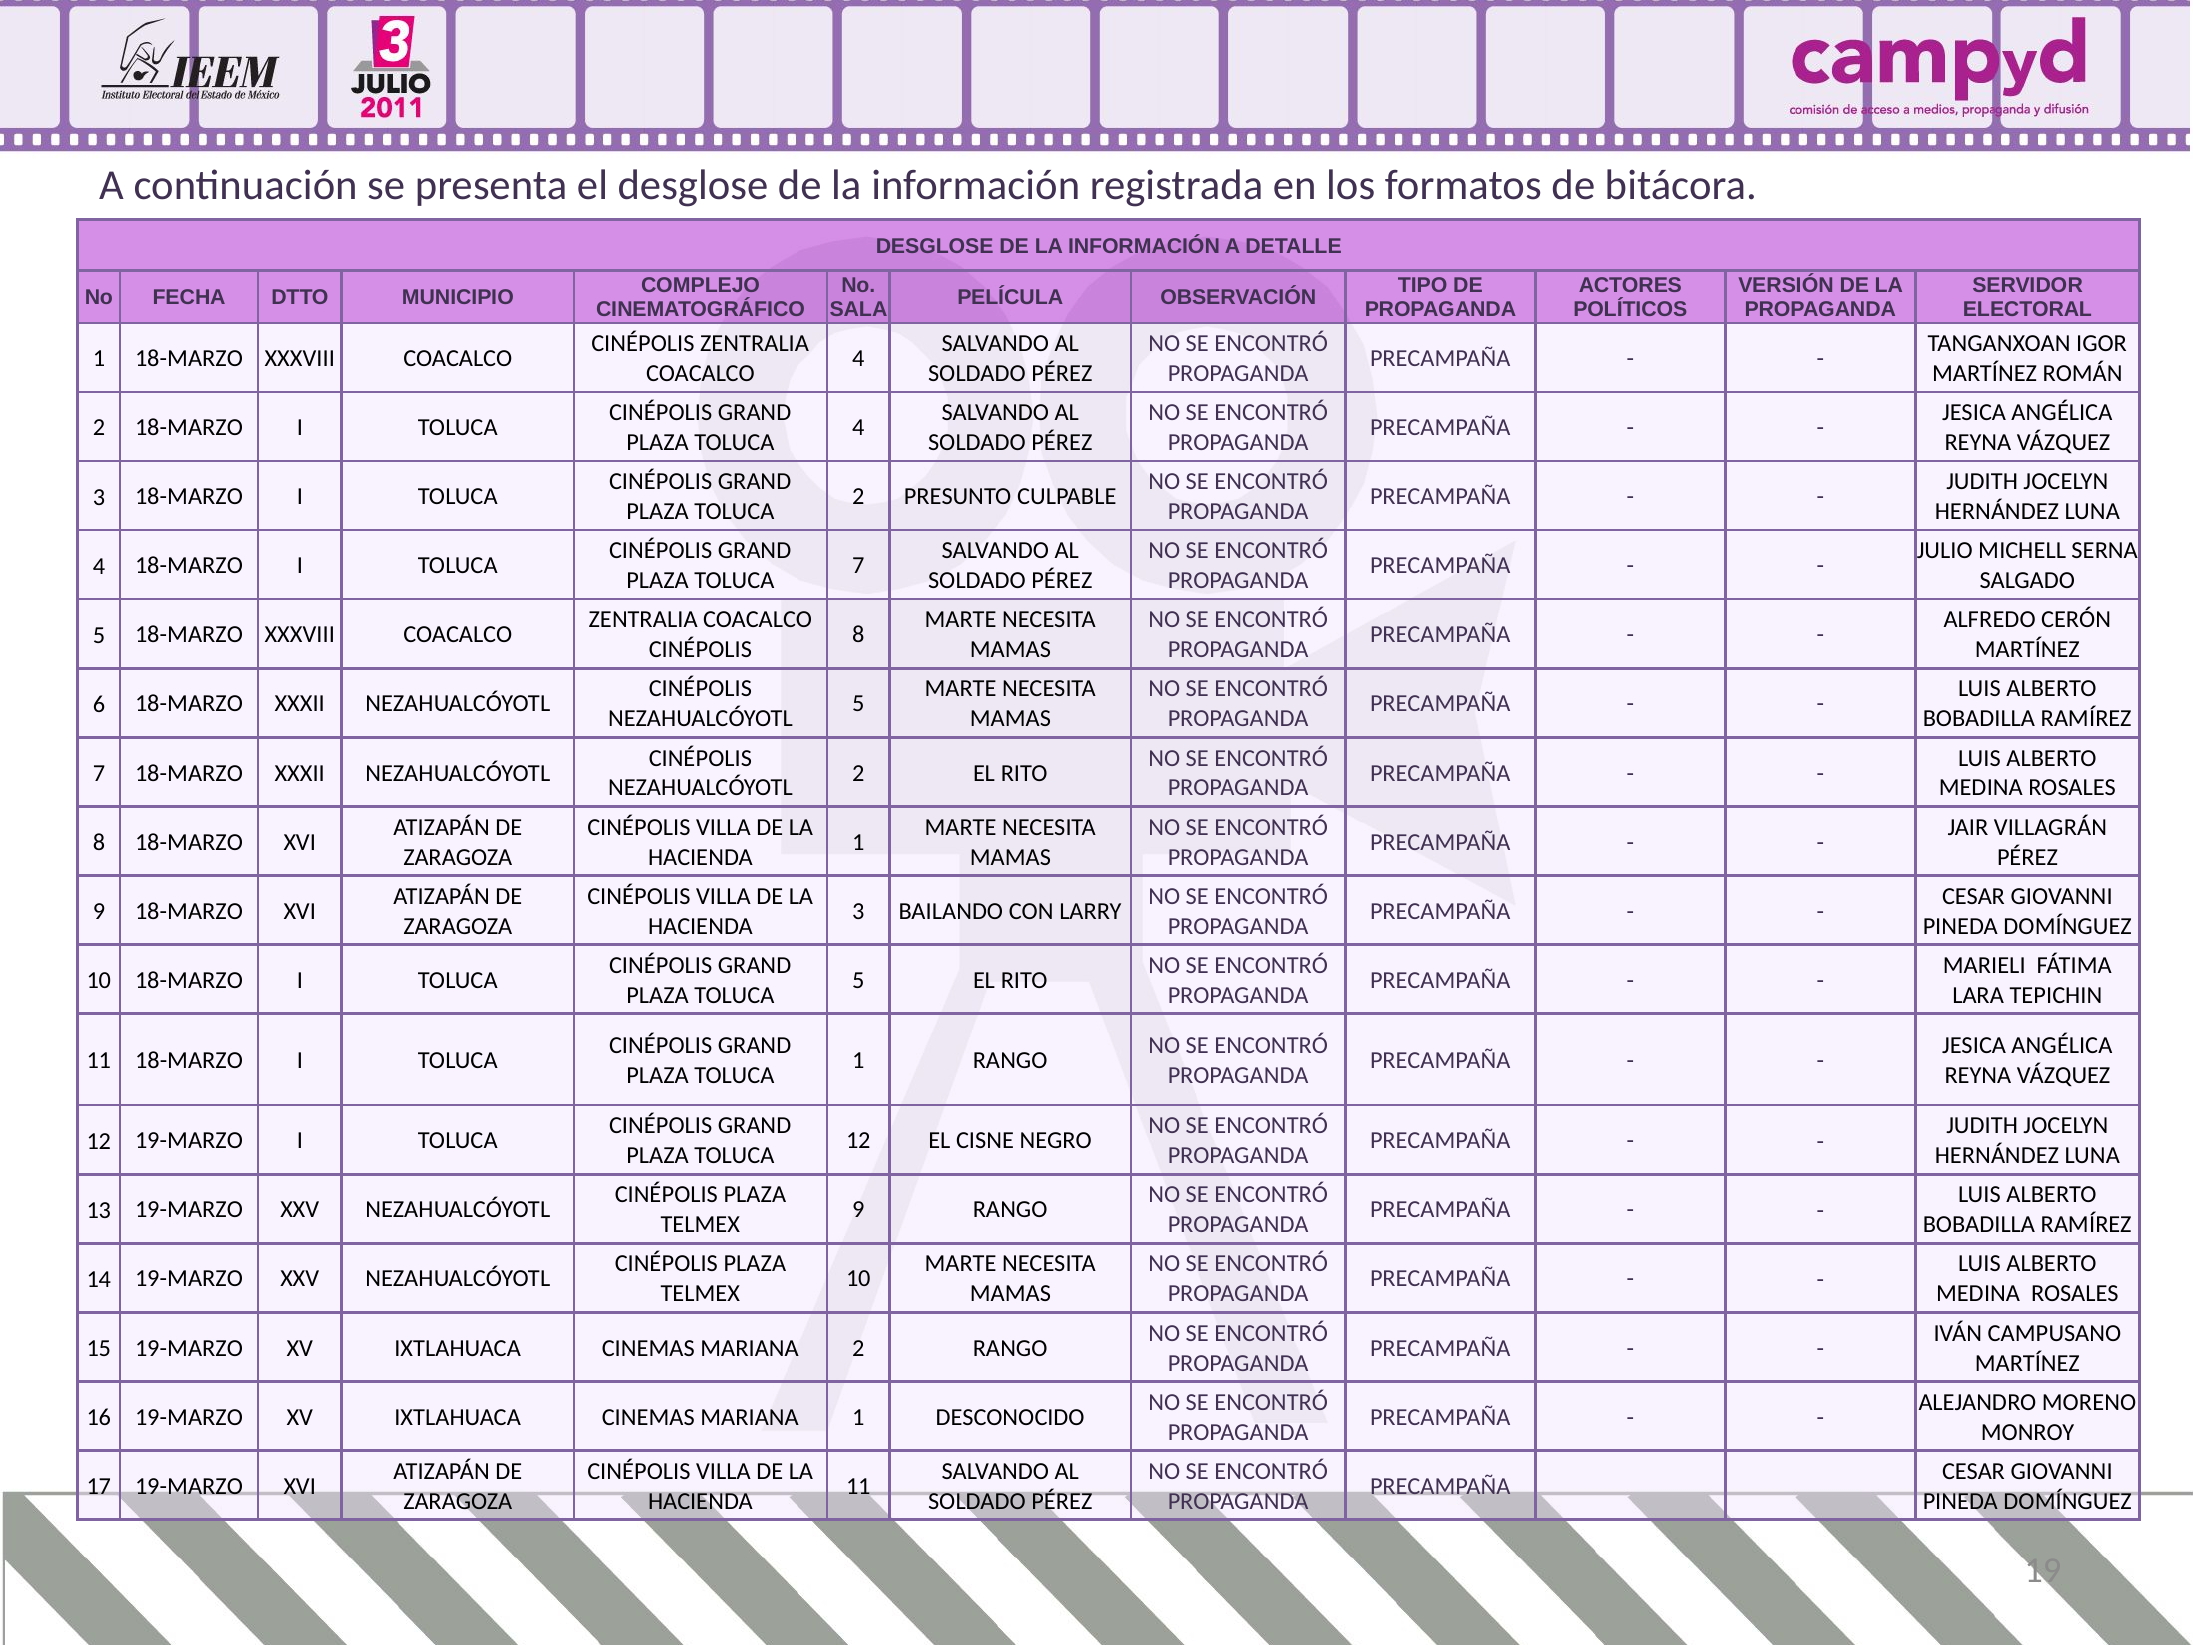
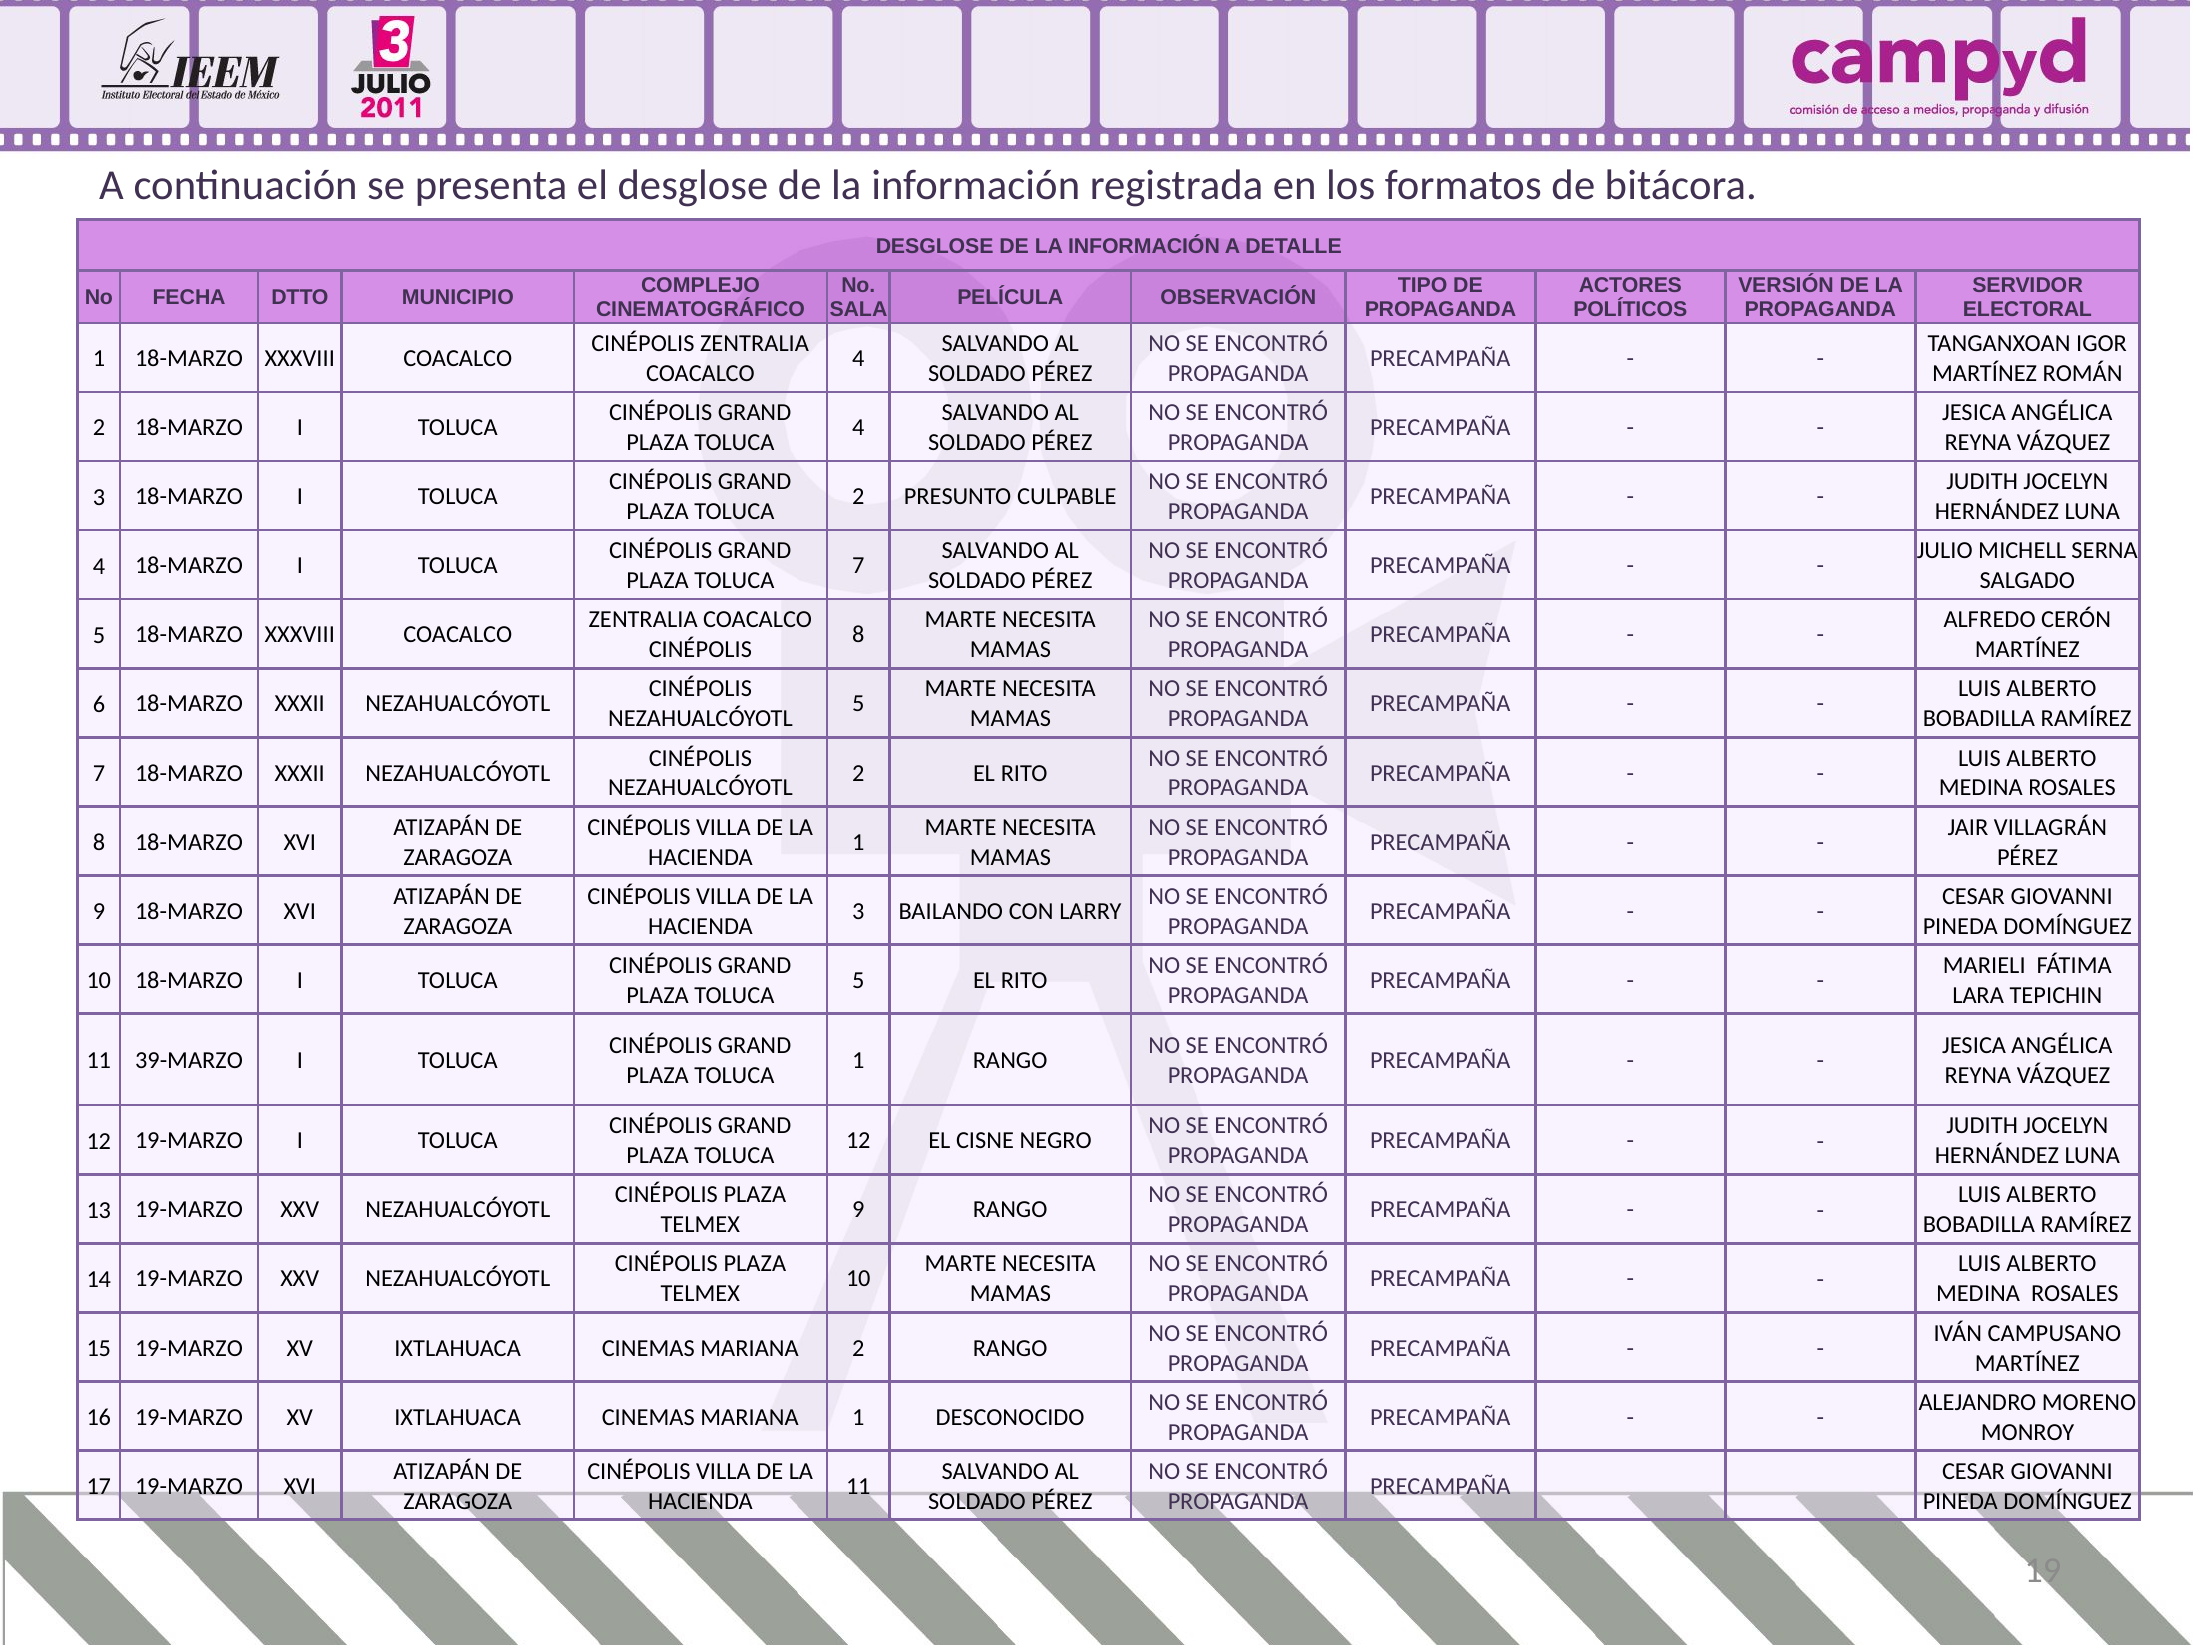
11 18-MARZO: 18-MARZO -> 39-MARZO
